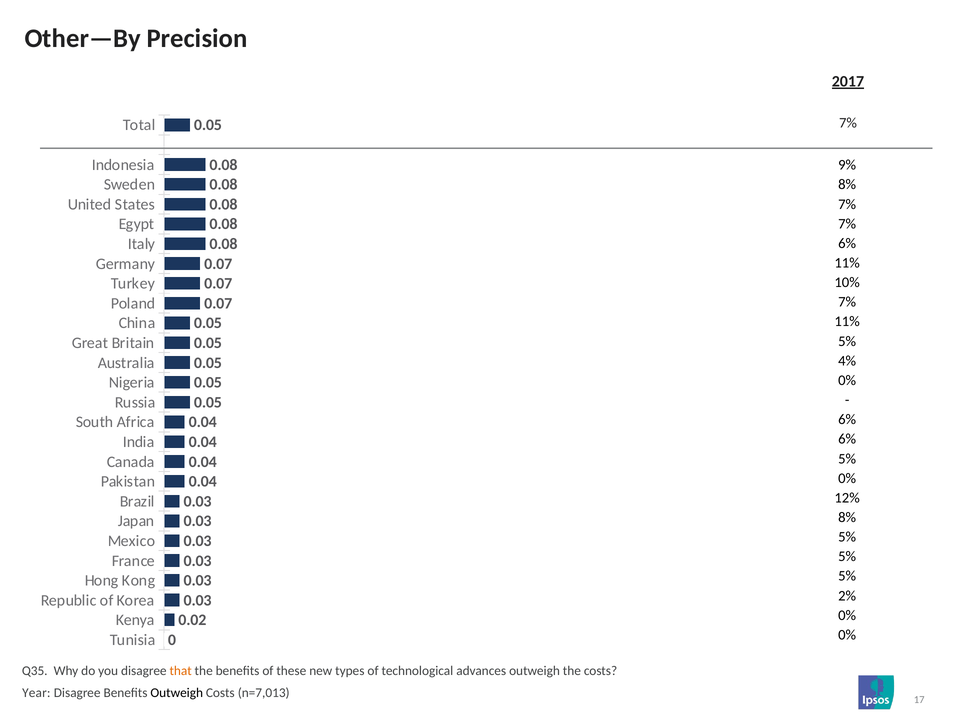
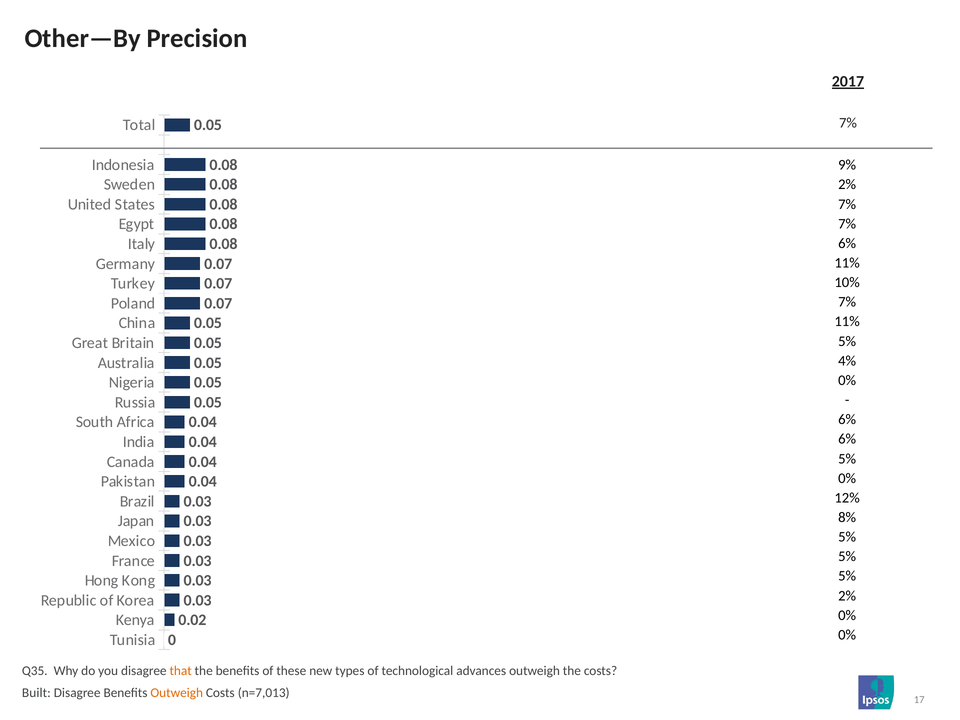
8% at (847, 185): 8% -> 2%
Year: Year -> Built
Outweigh at (177, 693) colour: black -> orange
